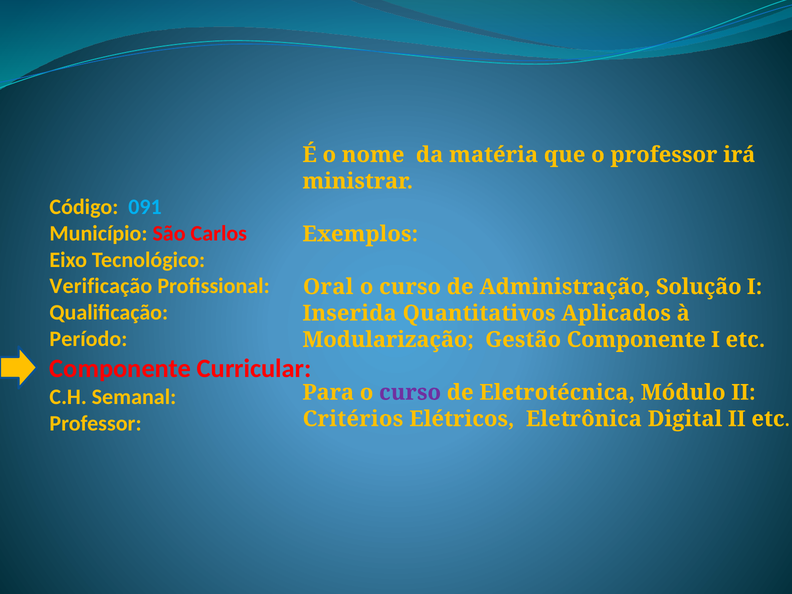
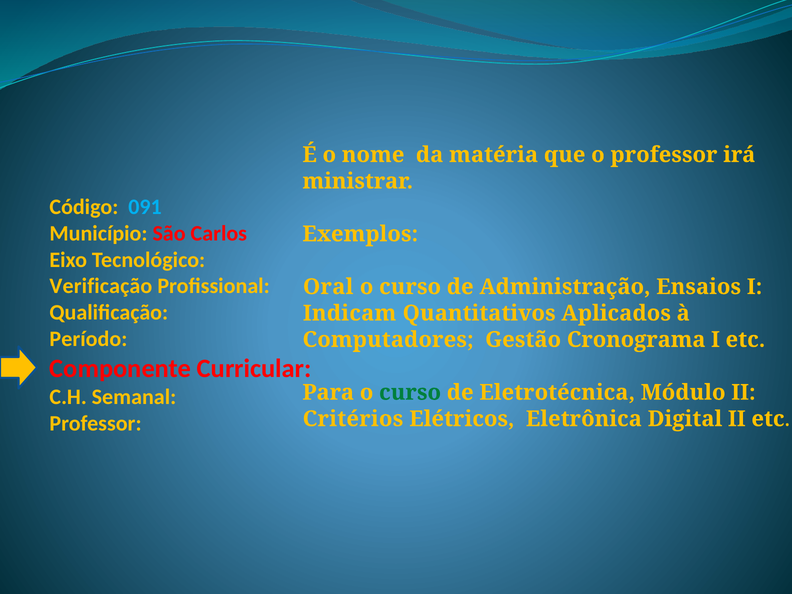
Solução: Solução -> Ensaios
Inserida: Inserida -> Indicam
Modularização: Modularização -> Computadores
Gestão Componente: Componente -> Cronograma
curso at (410, 392) colour: purple -> green
